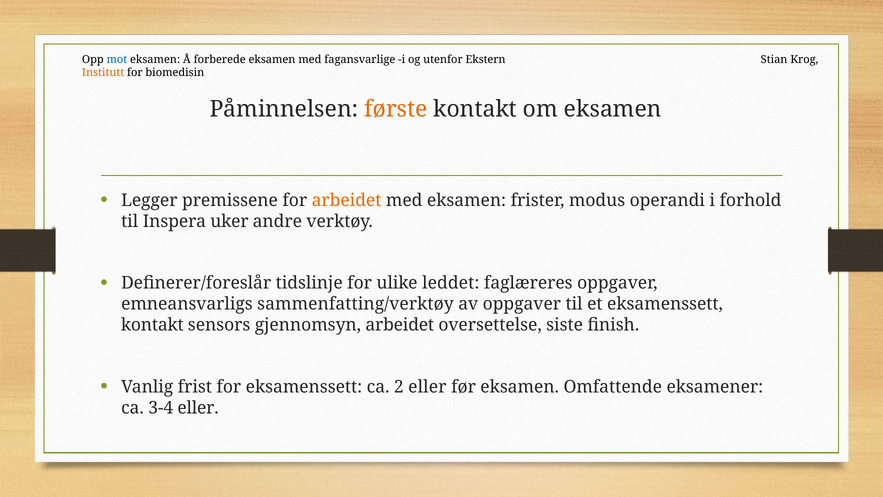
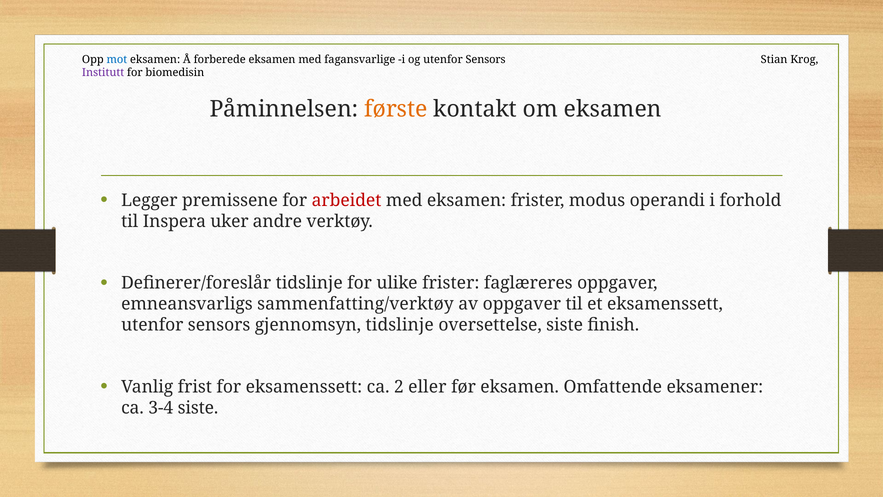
og utenfor Ekstern: Ekstern -> Sensors
Institutt colour: orange -> purple
arbeidet at (347, 200) colour: orange -> red
ulike leddet: leddet -> frister
kontakt at (152, 325): kontakt -> utenfor
gjennomsyn arbeidet: arbeidet -> tidslinje
3-4 eller: eller -> siste
